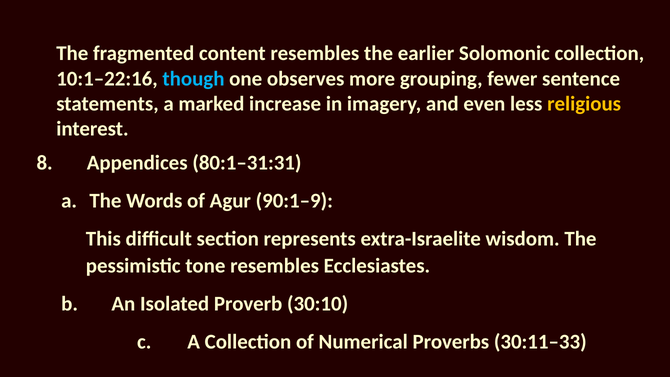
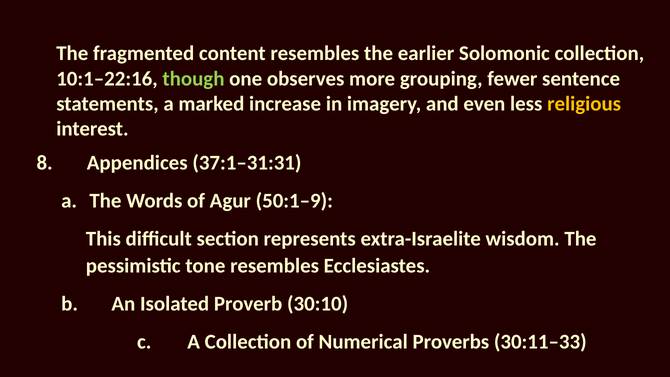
though colour: light blue -> light green
80:1–31:31: 80:1–31:31 -> 37:1–31:31
90:1–9: 90:1–9 -> 50:1–9
